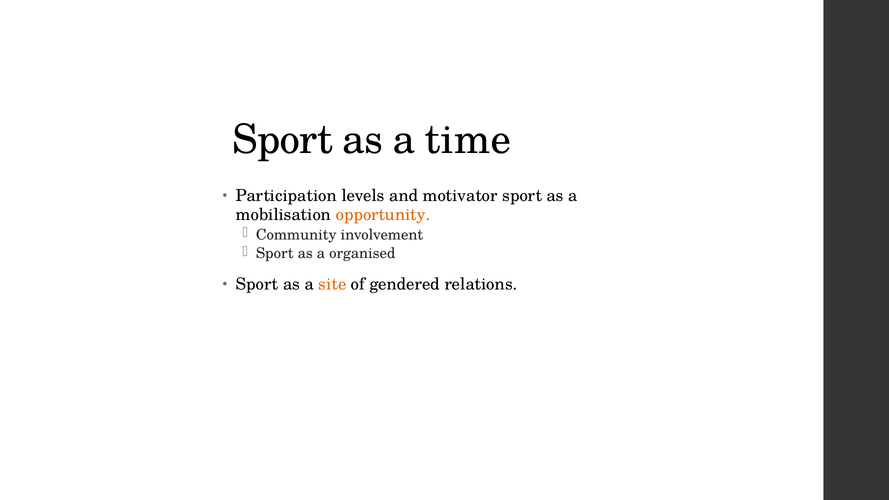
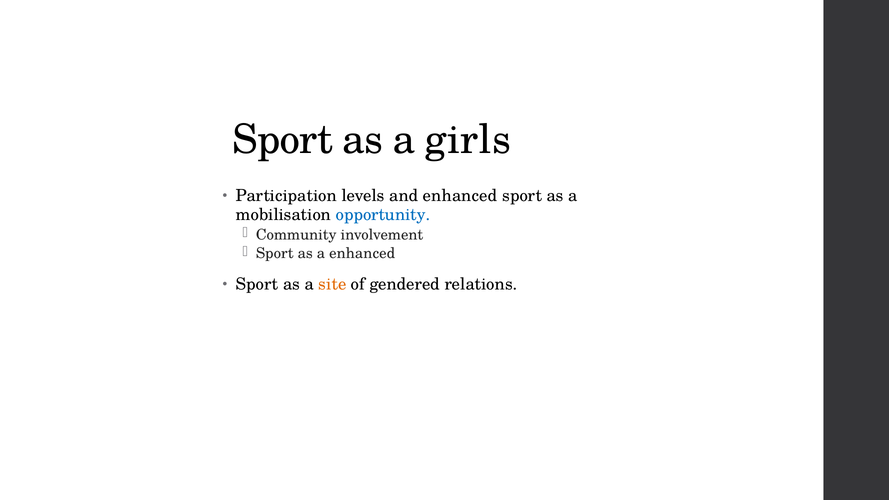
time: time -> girls
and motivator: motivator -> enhanced
opportunity colour: orange -> blue
a organised: organised -> enhanced
